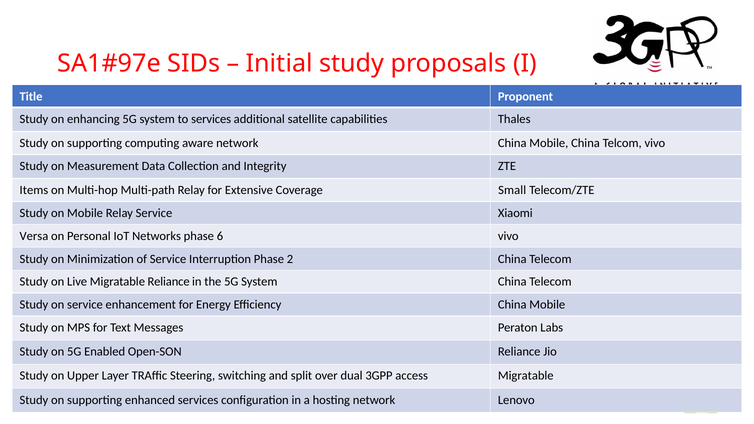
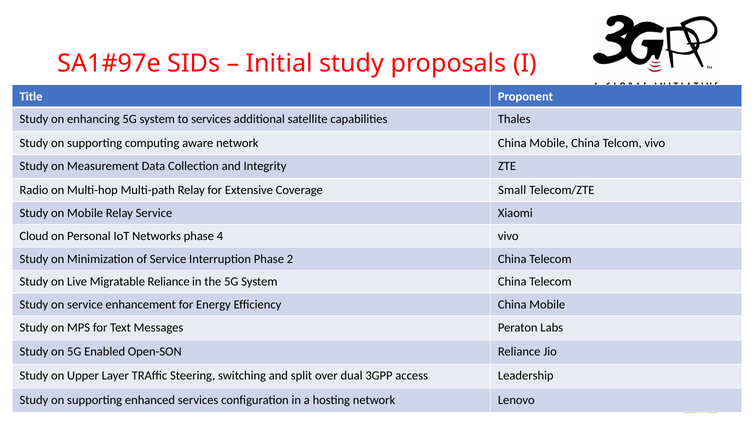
Items: Items -> Radio
Versa: Versa -> Cloud
6: 6 -> 4
access Migratable: Migratable -> Leadership
